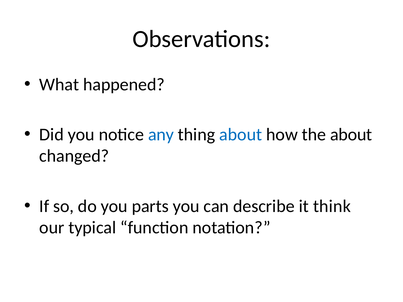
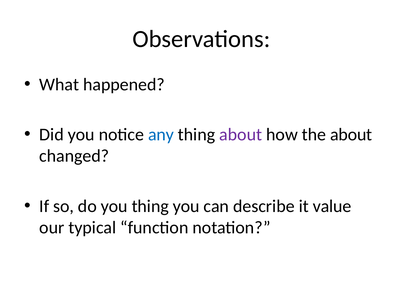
about at (241, 135) colour: blue -> purple
you parts: parts -> thing
think: think -> value
